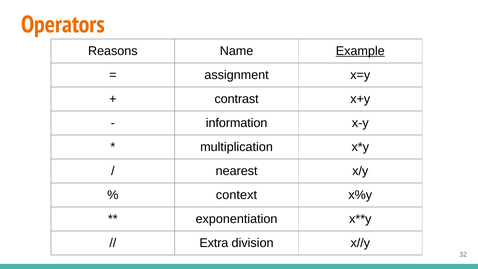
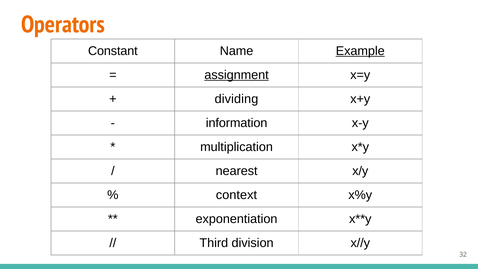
Reasons: Reasons -> Constant
assignment underline: none -> present
contrast: contrast -> dividing
Extra: Extra -> Third
